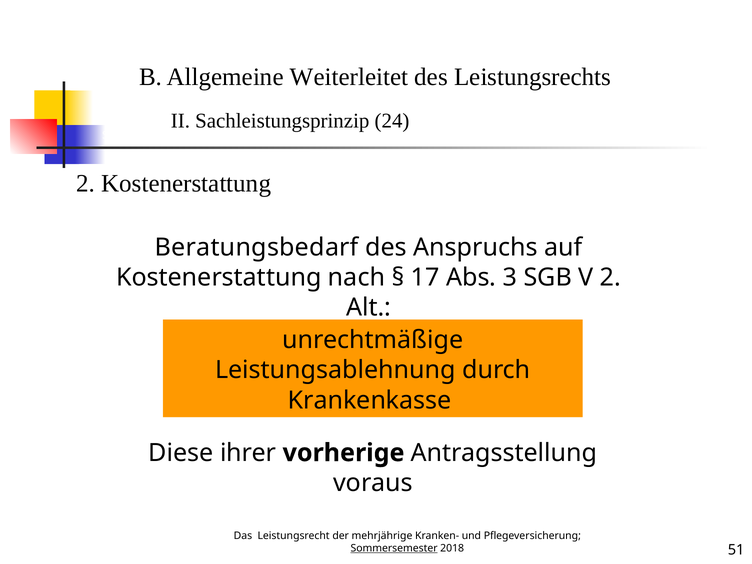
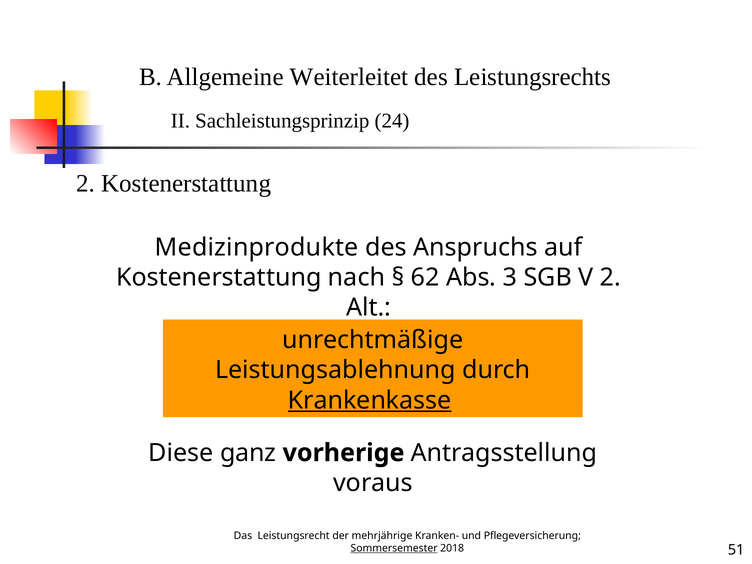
Beratungsbedarf: Beratungsbedarf -> Medizinprodukte
17: 17 -> 62
Krankenkasse underline: none -> present
ihrer: ihrer -> ganz
